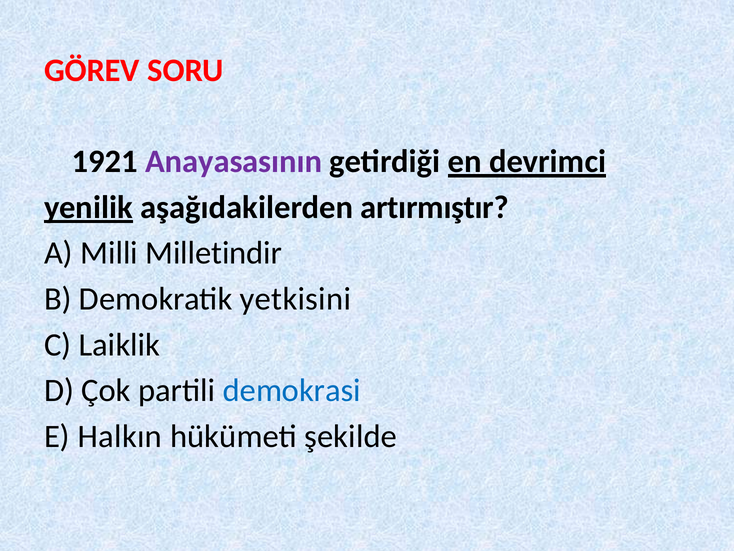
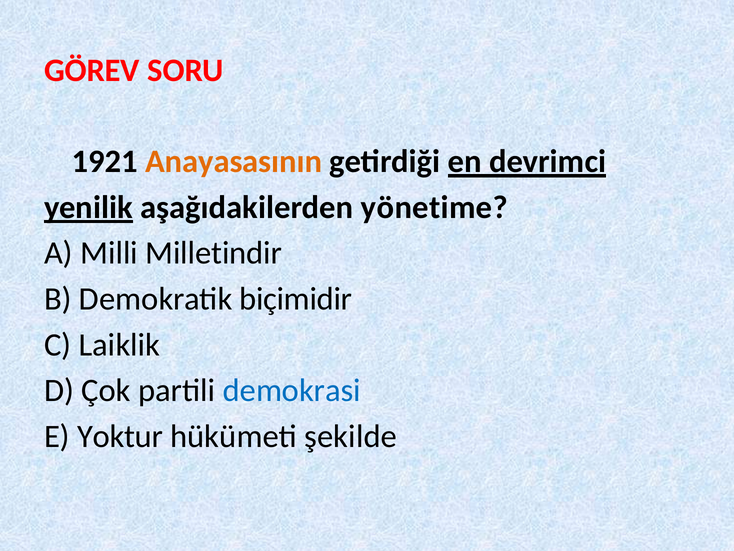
Anayasasının colour: purple -> orange
artırmıştır: artırmıştır -> yönetime
yetkisini: yetkisini -> biçimidir
Halkın: Halkın -> Yoktur
